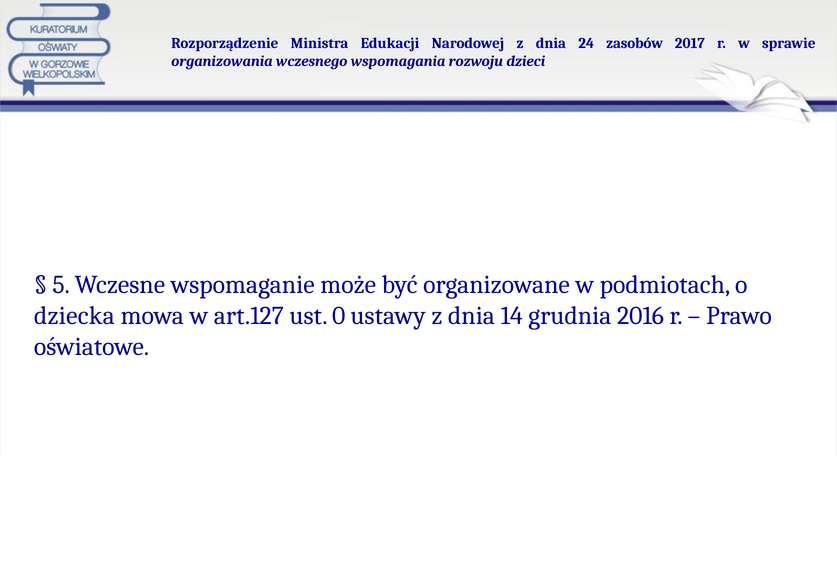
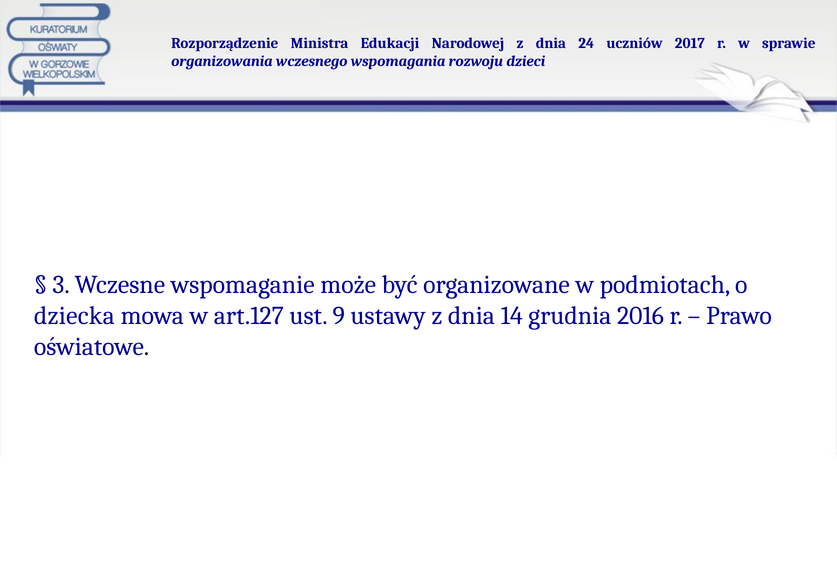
zasobów: zasobów -> uczniów
5: 5 -> 3
0: 0 -> 9
